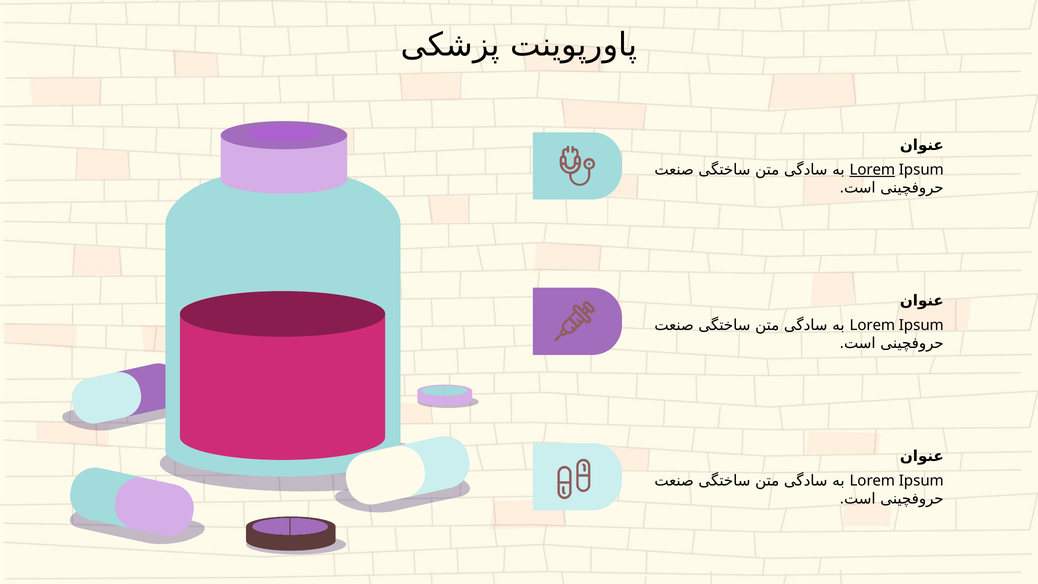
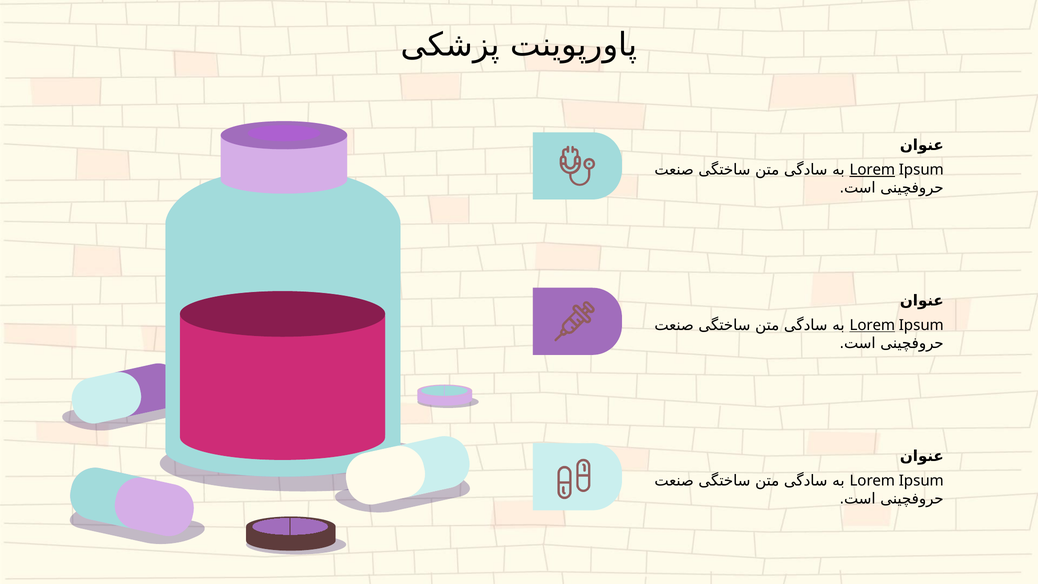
Lorem at (872, 325) underline: none -> present
